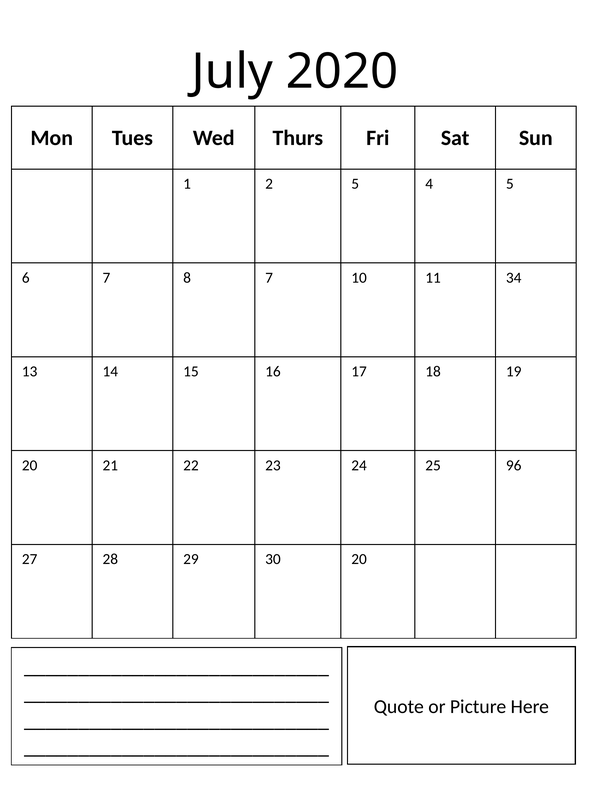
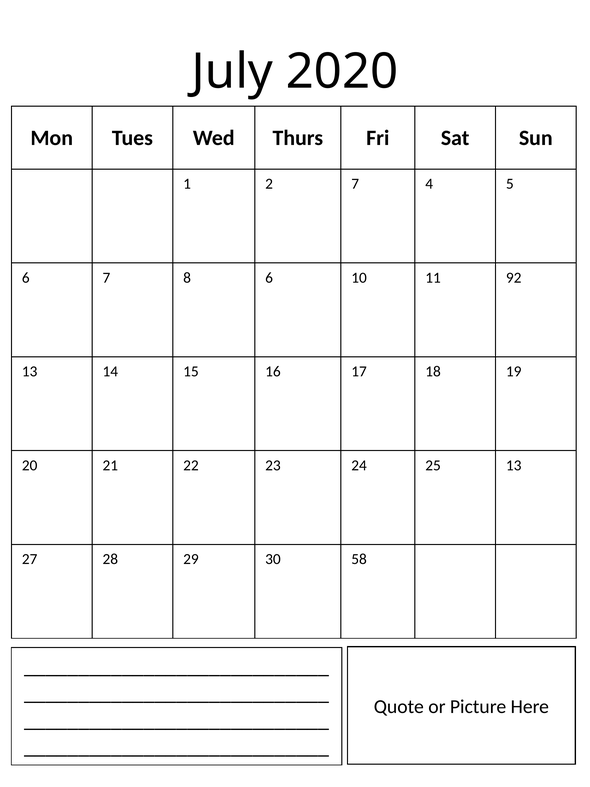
2 5: 5 -> 7
8 7: 7 -> 6
34: 34 -> 92
25 96: 96 -> 13
30 20: 20 -> 58
